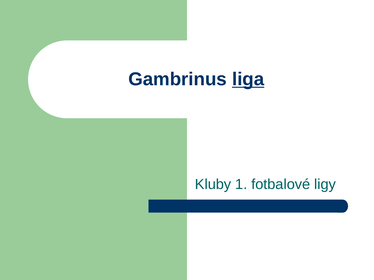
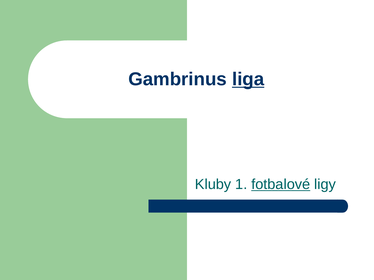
fotbalové underline: none -> present
